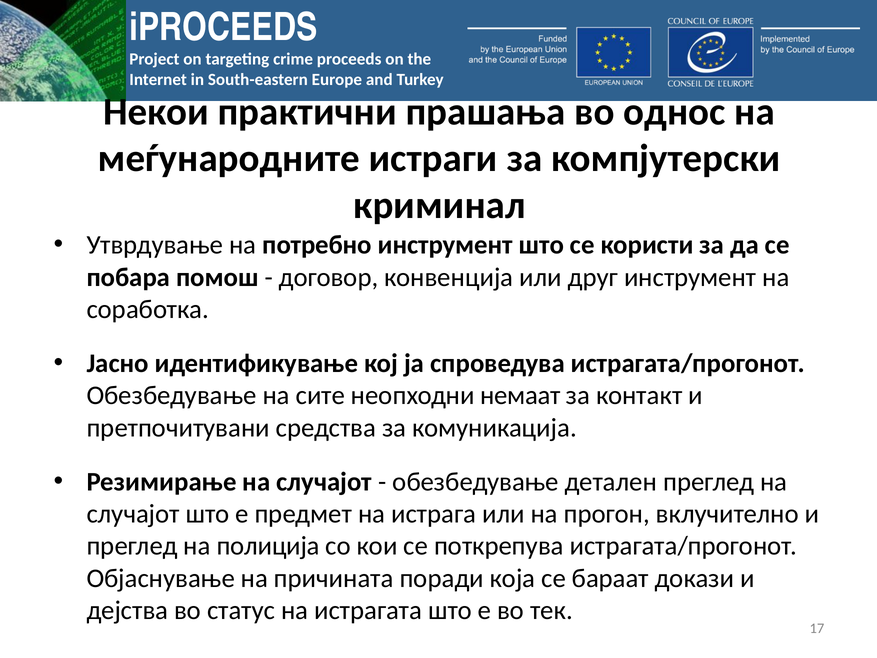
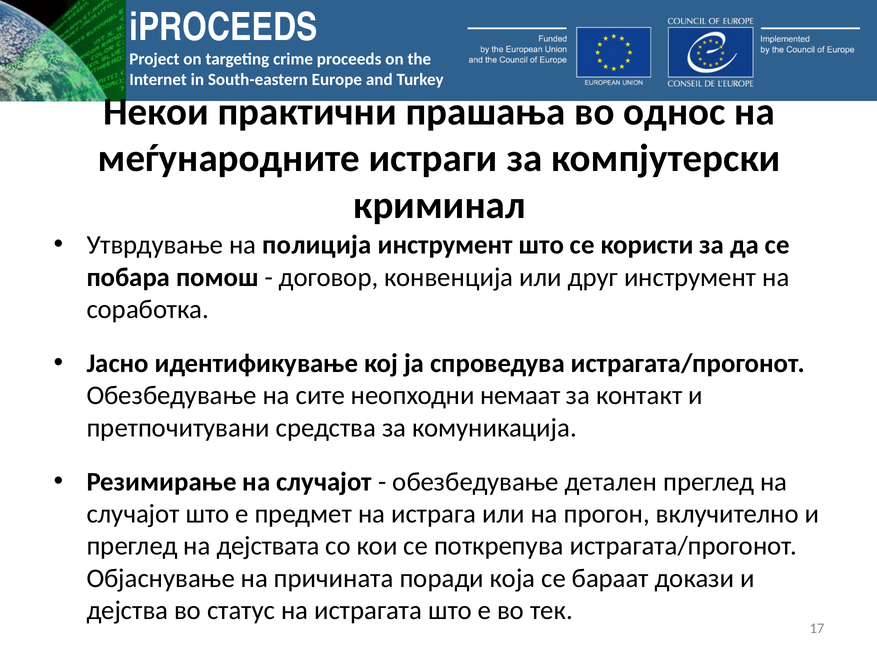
потребно: потребно -> полиција
полиција: полиција -> дејствата
